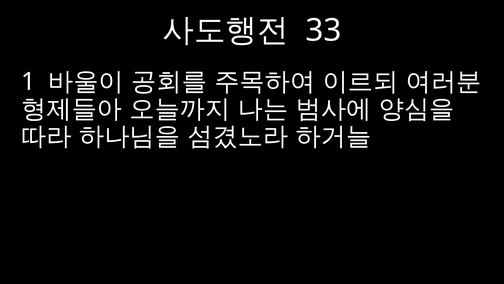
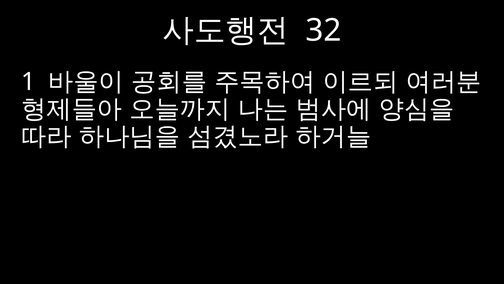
33: 33 -> 32
